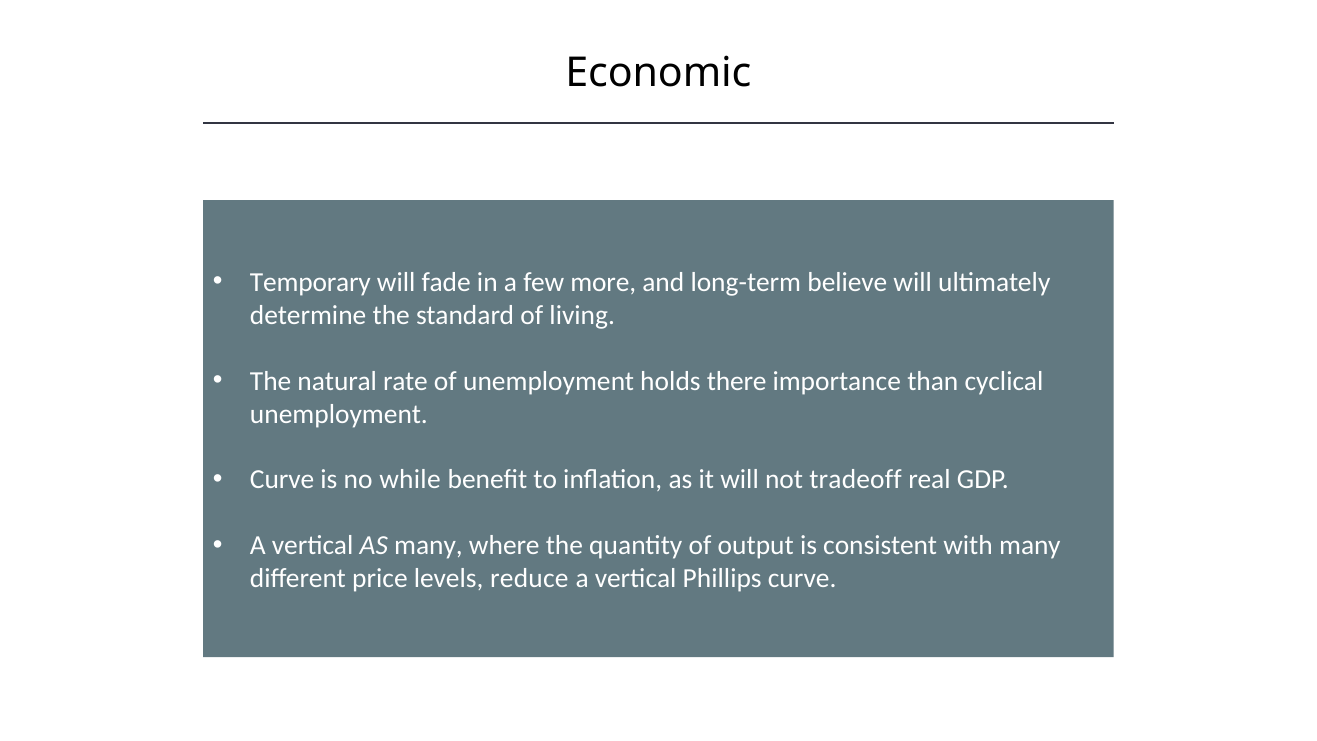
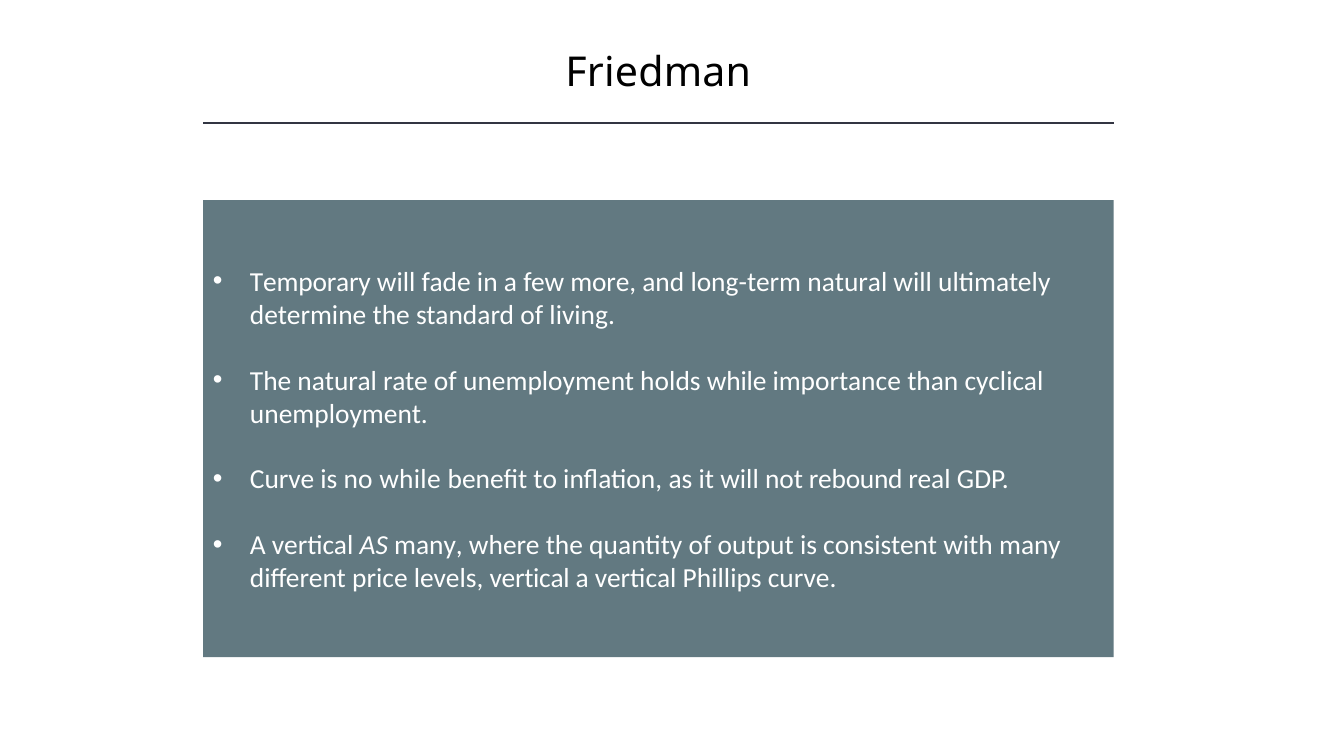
Economic: Economic -> Friedman
long-term believe: believe -> natural
holds there: there -> while
tradeoff: tradeoff -> rebound
levels reduce: reduce -> vertical
